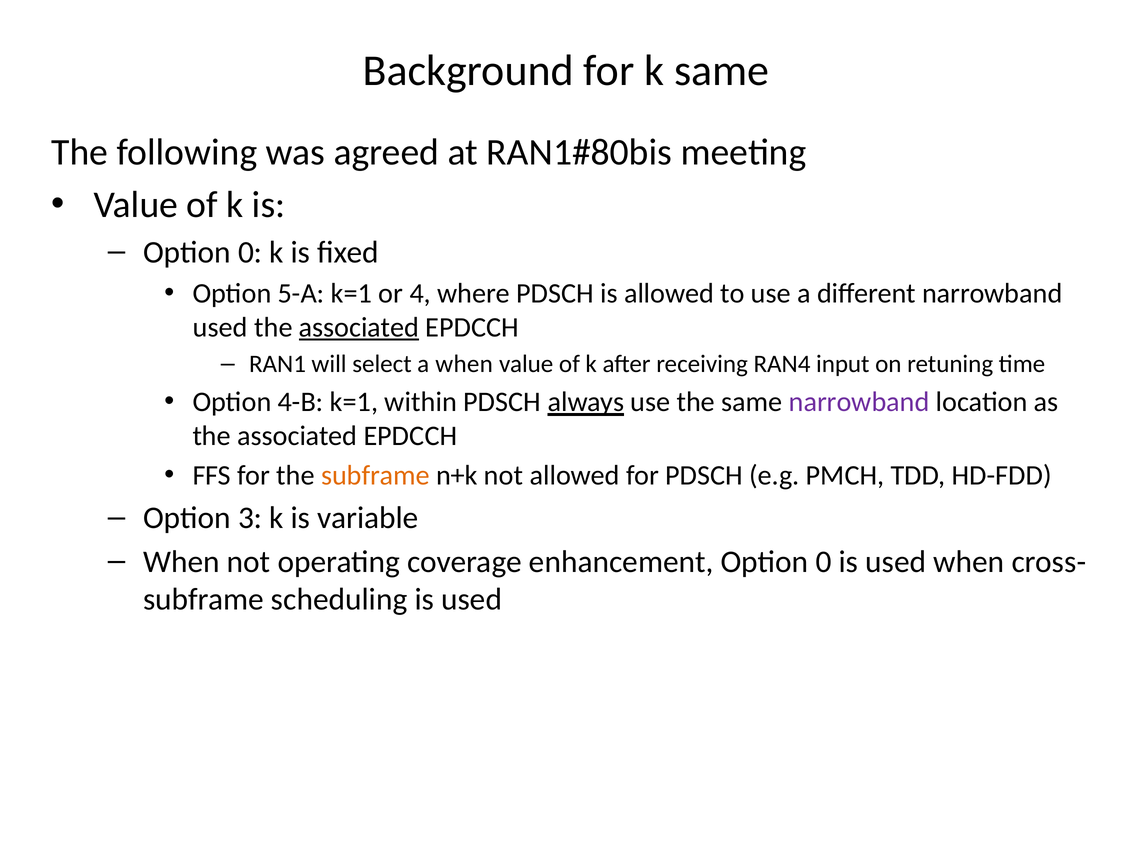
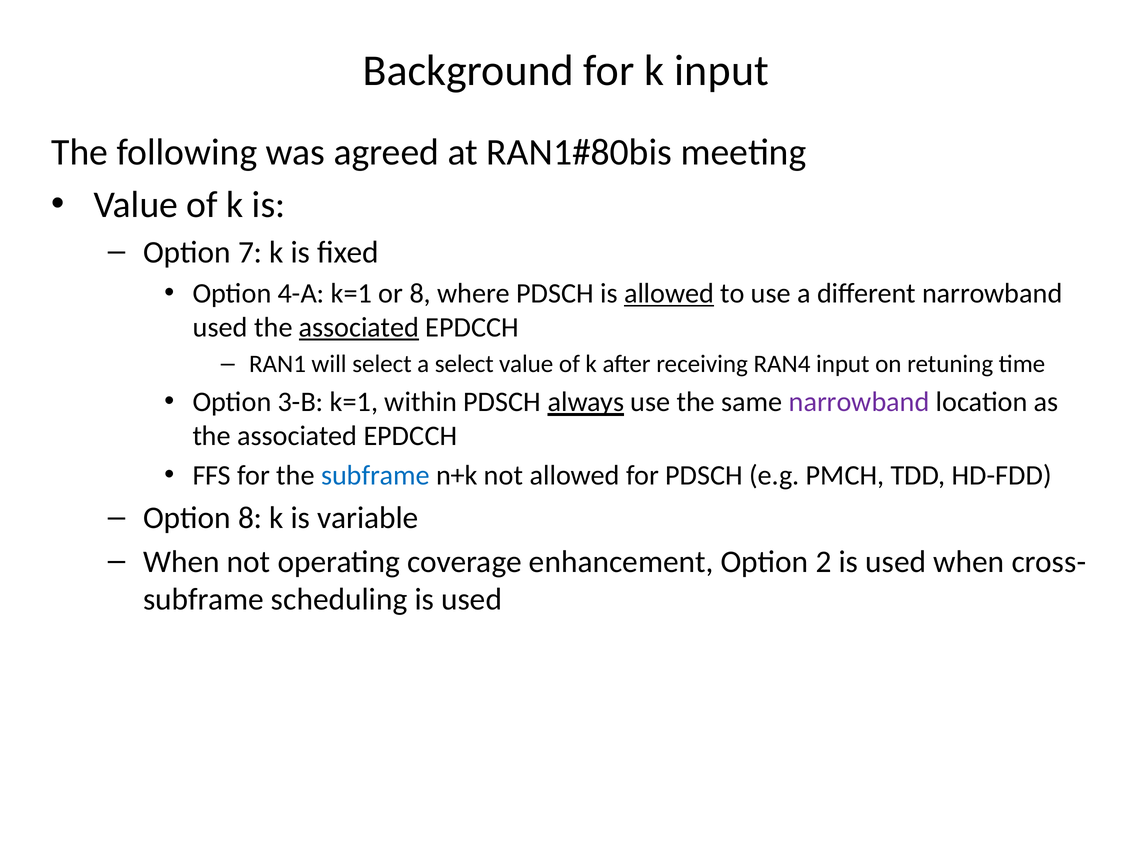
k same: same -> input
0 at (250, 252): 0 -> 7
5-A: 5-A -> 4-A
or 4: 4 -> 8
allowed at (669, 293) underline: none -> present
a when: when -> select
4-B: 4-B -> 3-B
subframe at (375, 475) colour: orange -> blue
Option 3: 3 -> 8
enhancement Option 0: 0 -> 2
